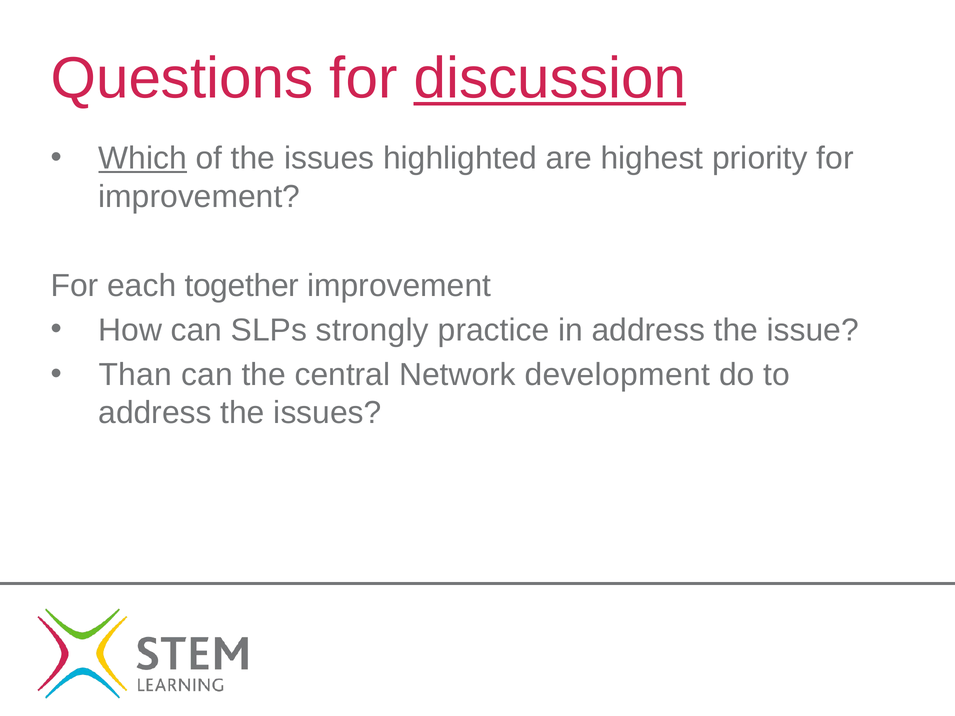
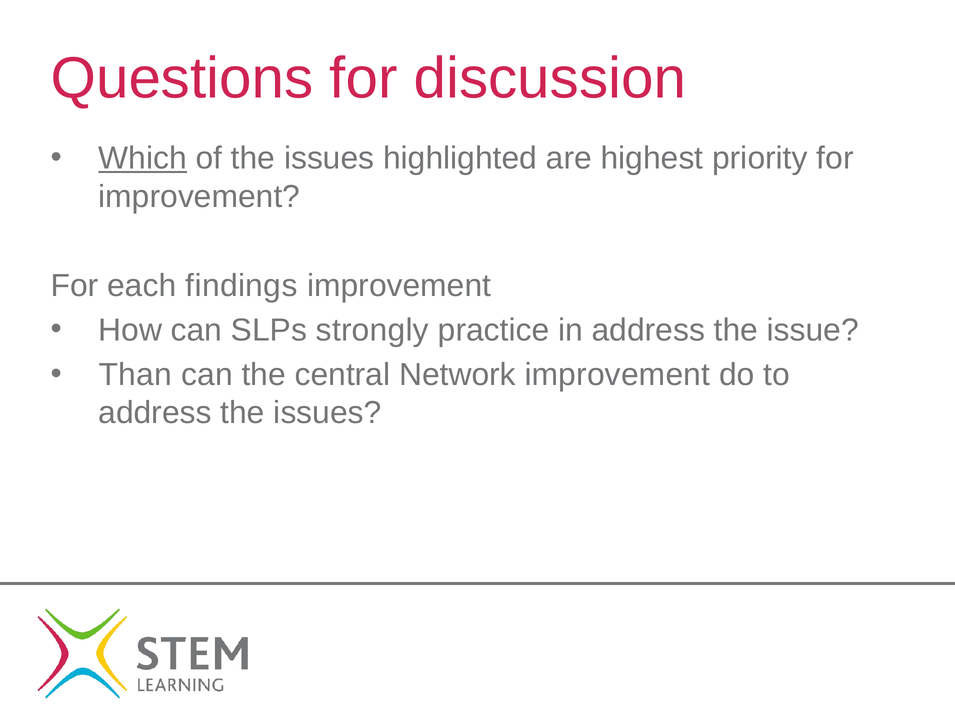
discussion underline: present -> none
together: together -> findings
Network development: development -> improvement
